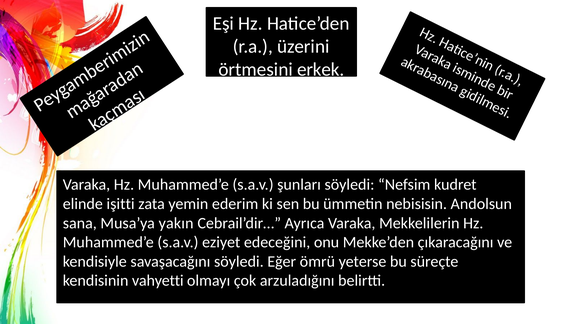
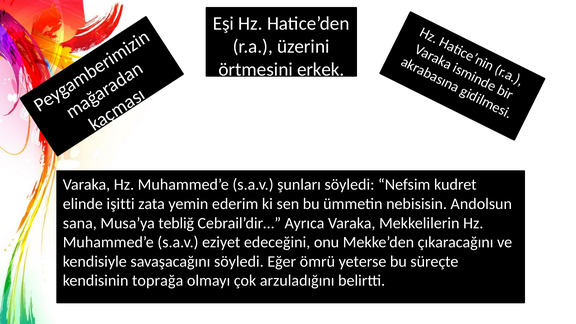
yakın: yakın -> tebliğ
vahyetti: vahyetti -> toprağa
